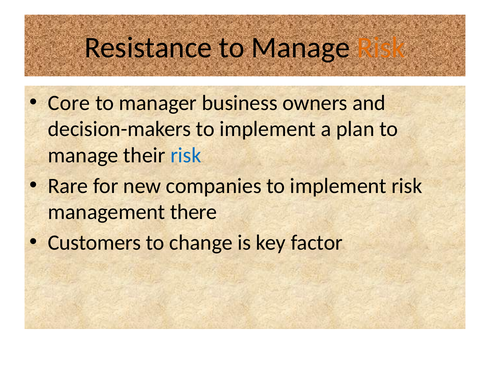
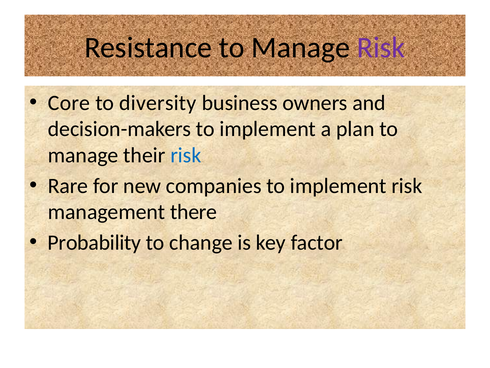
Risk at (381, 47) colour: orange -> purple
manager: manager -> diversity
Customers: Customers -> Probability
